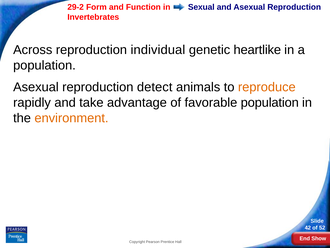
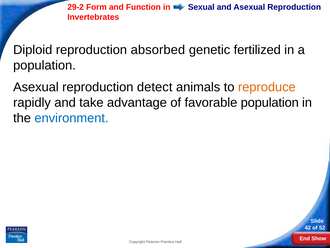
Across: Across -> Diploid
individual: individual -> absorbed
heartlike: heartlike -> fertilized
environment colour: orange -> blue
